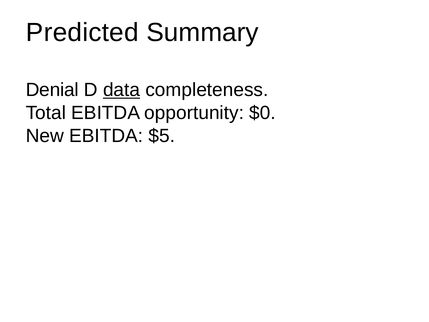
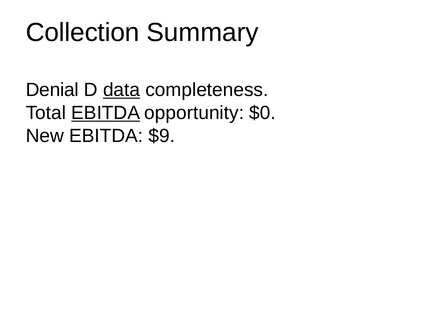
Predicted: Predicted -> Collection
EBITDA at (106, 113) underline: none -> present
$5: $5 -> $9
